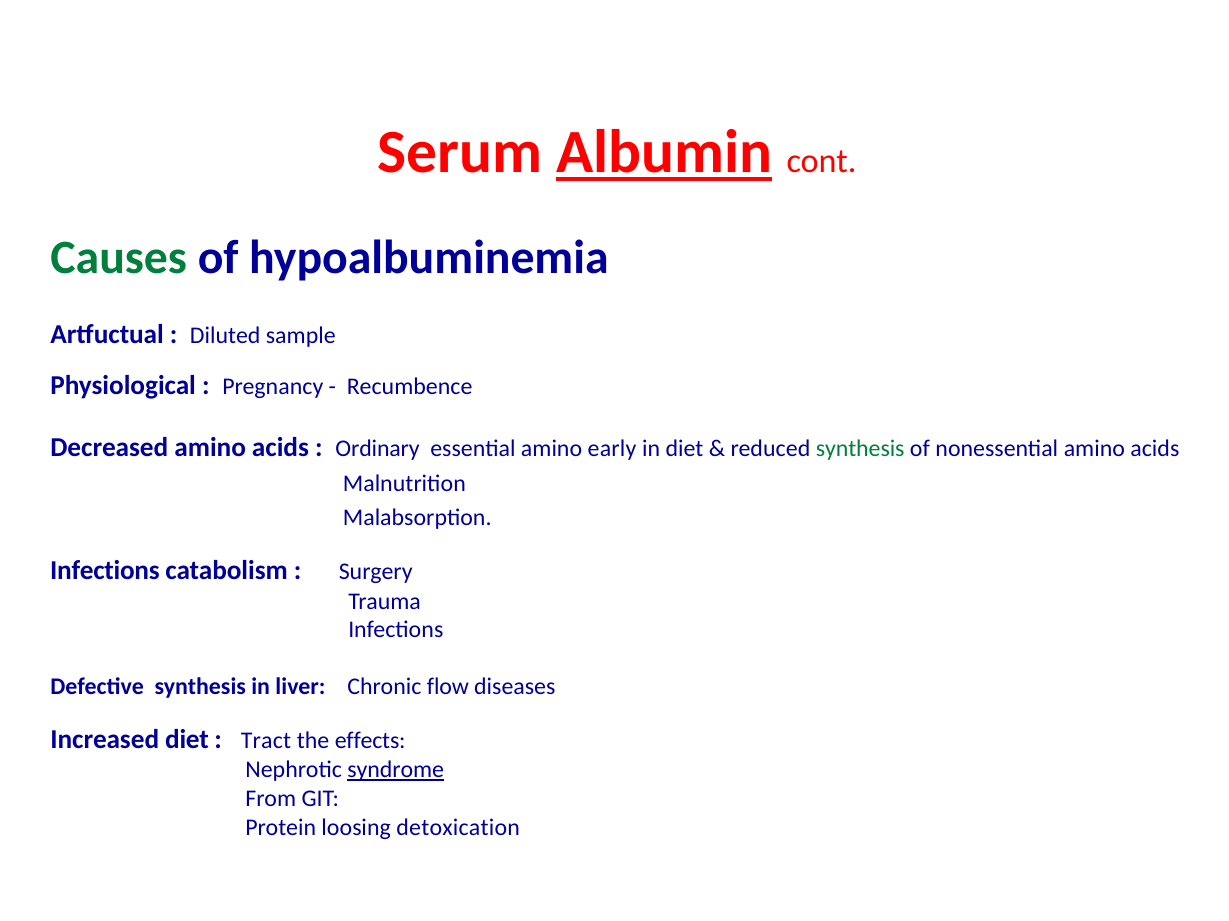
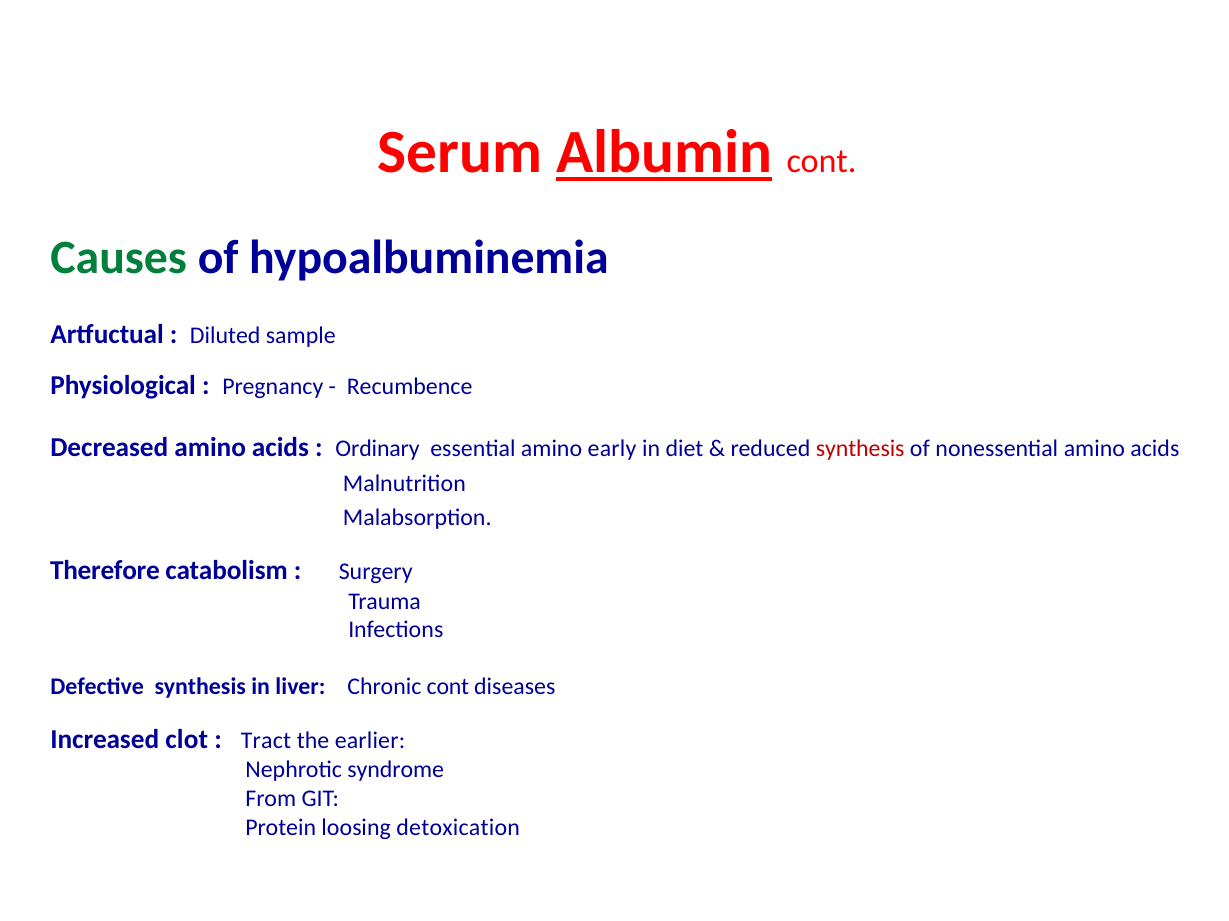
synthesis at (860, 449) colour: green -> red
Infections at (105, 571): Infections -> Therefore
Chronic flow: flow -> cont
Increased diet: diet -> clot
effects: effects -> earlier
syndrome underline: present -> none
